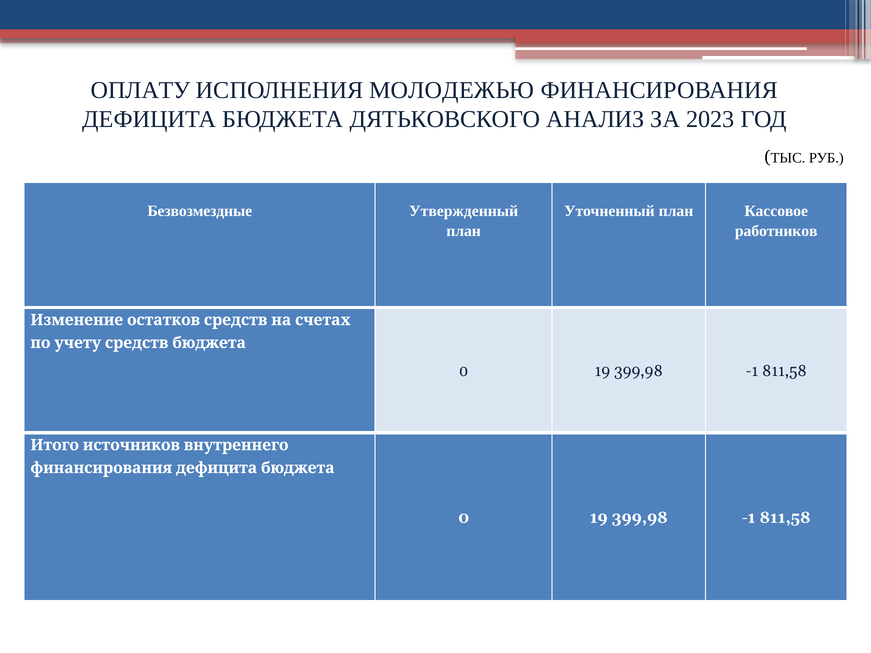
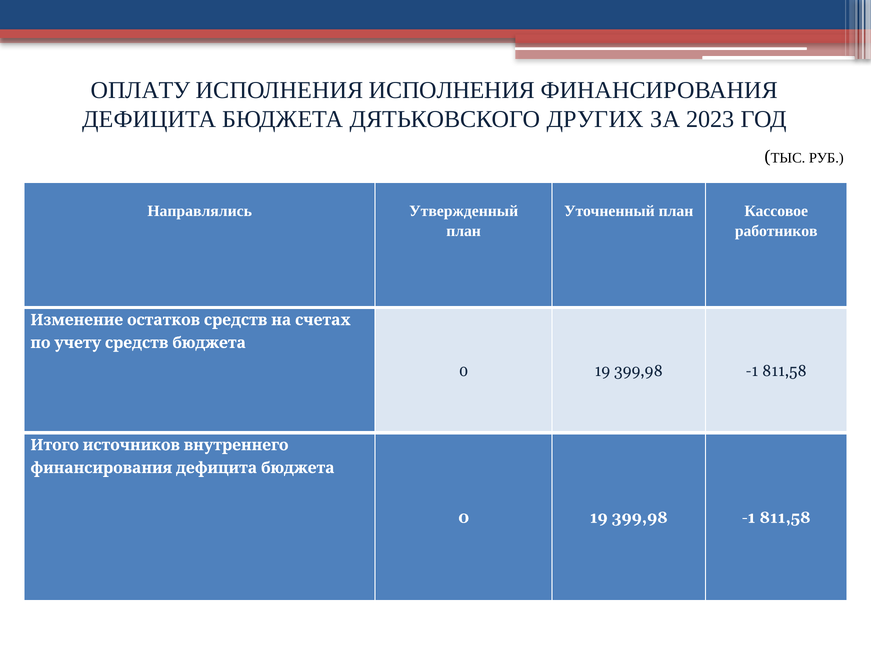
ИСПОЛНЕНИЯ МОЛОДЕЖЬЮ: МОЛОДЕЖЬЮ -> ИСПОЛНЕНИЯ
АНАЛИЗ: АНАЛИЗ -> ДРУГИХ
Безвозмездные: Безвозмездные -> Направлялись
